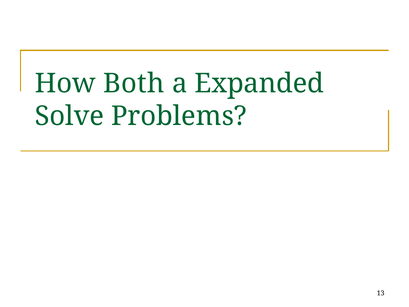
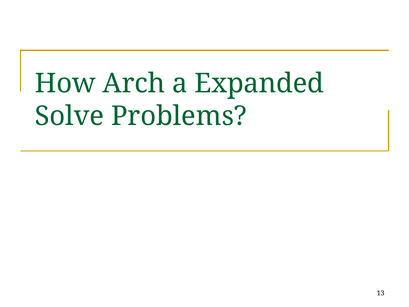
Both: Both -> Arch
